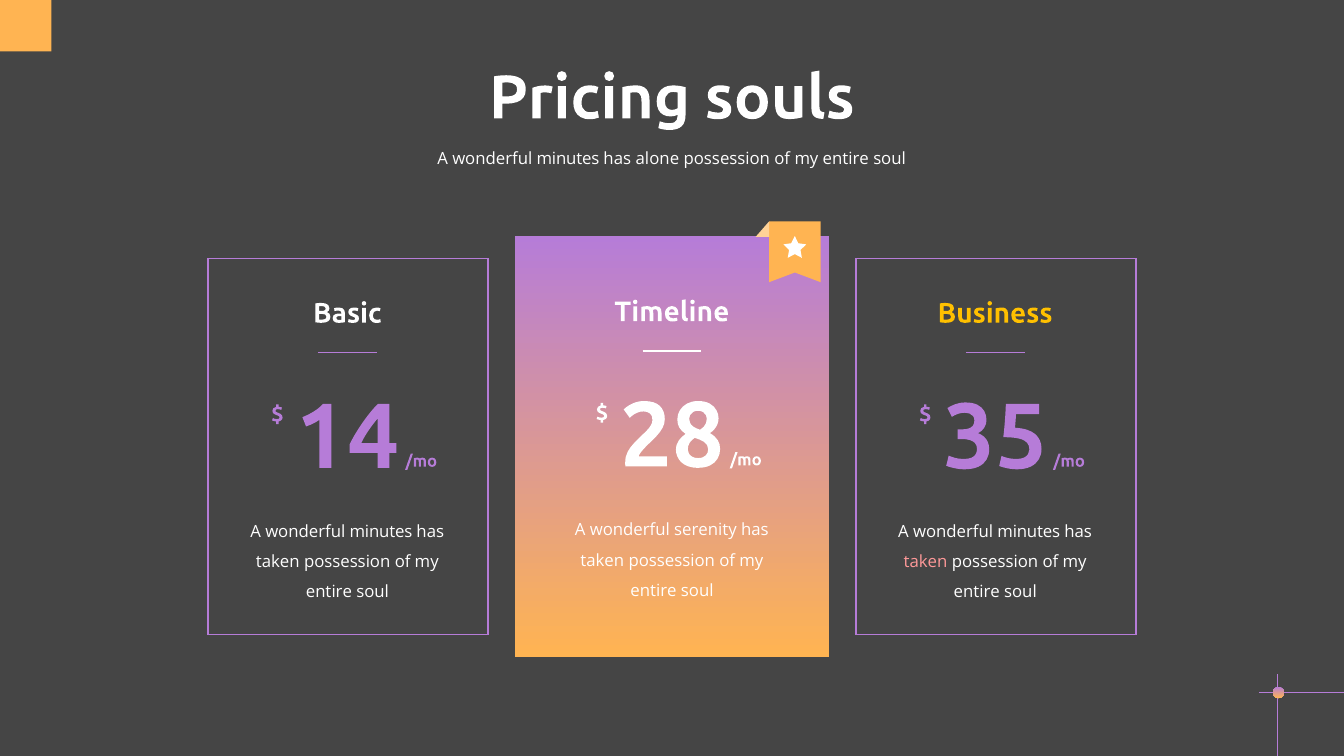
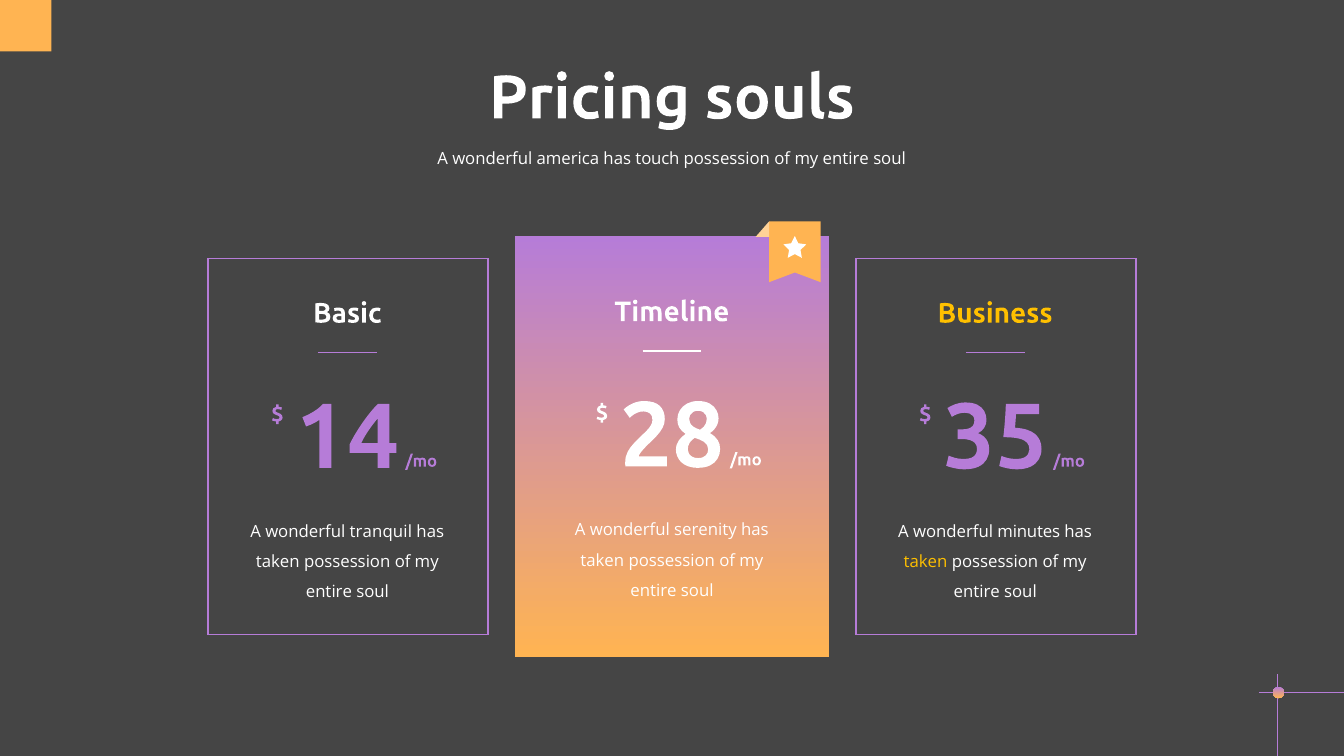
minutes at (568, 159): minutes -> america
alone: alone -> touch
minutes at (381, 532): minutes -> tranquil
taken at (926, 562) colour: pink -> yellow
